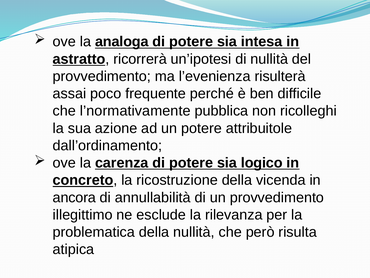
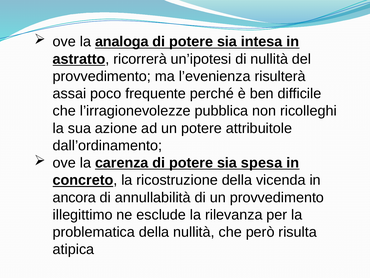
l’normativamente: l’normativamente -> l’irragionevolezze
logico: logico -> spesa
